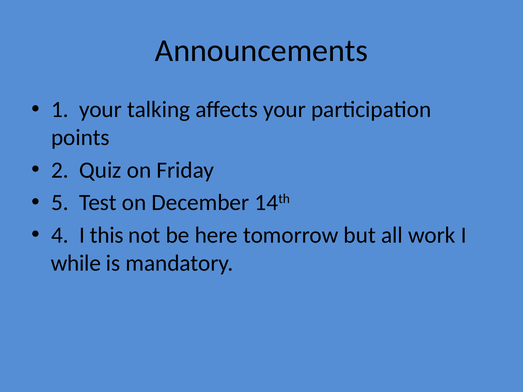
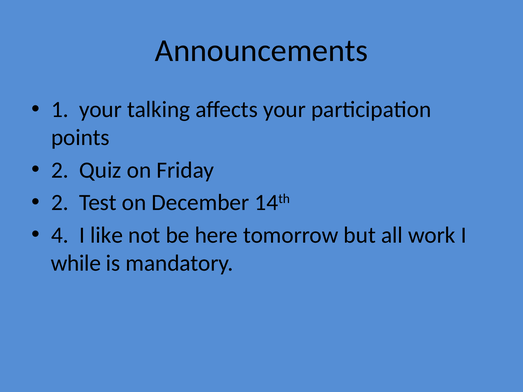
5 at (60, 203): 5 -> 2
this: this -> like
